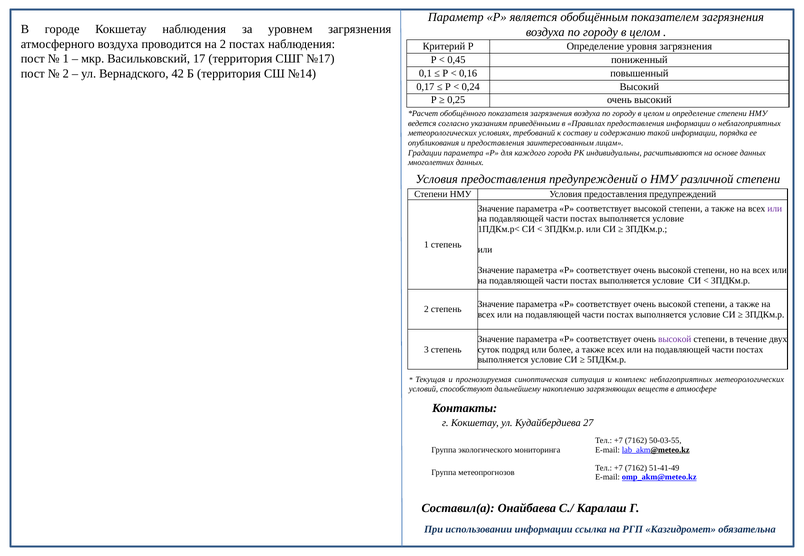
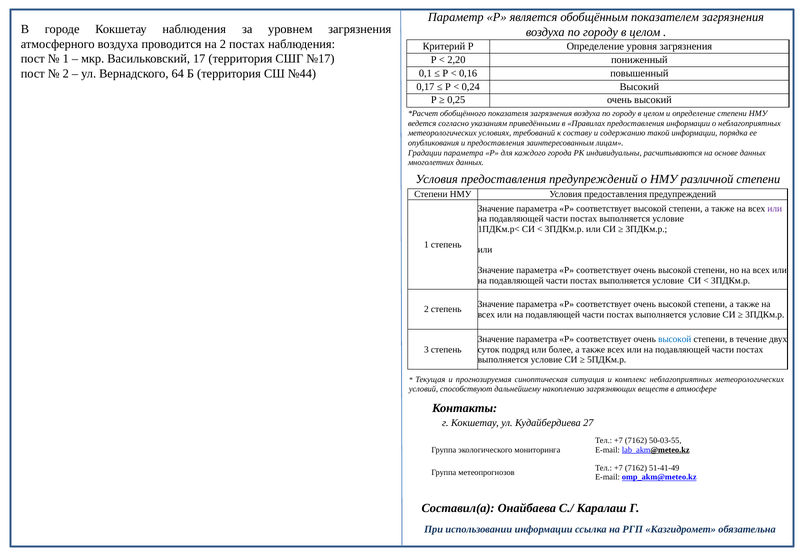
0,45: 0,45 -> 2,20
42: 42 -> 64
№14: №14 -> №44
высокой at (675, 340) colour: purple -> blue
